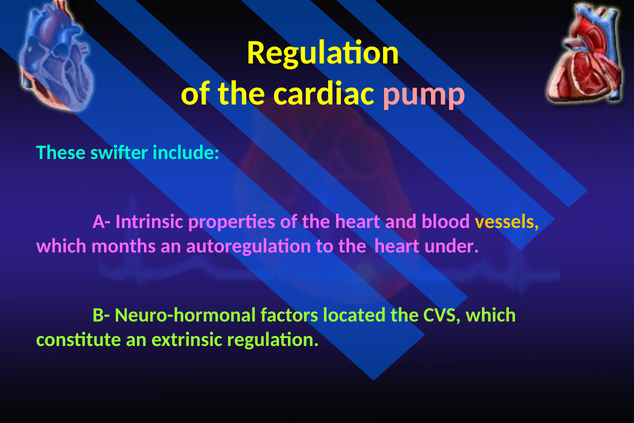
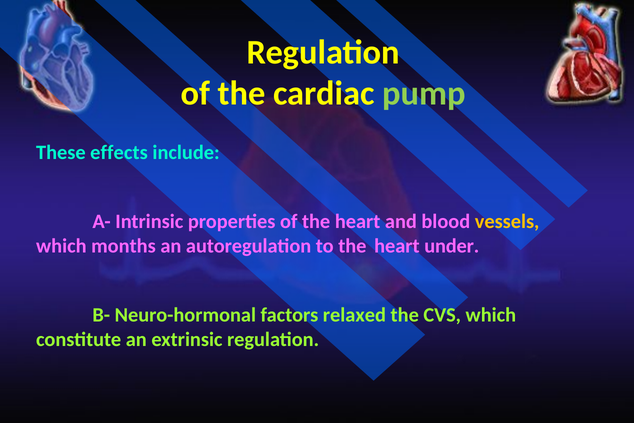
pump colour: pink -> light green
swifter: swifter -> effects
located: located -> relaxed
